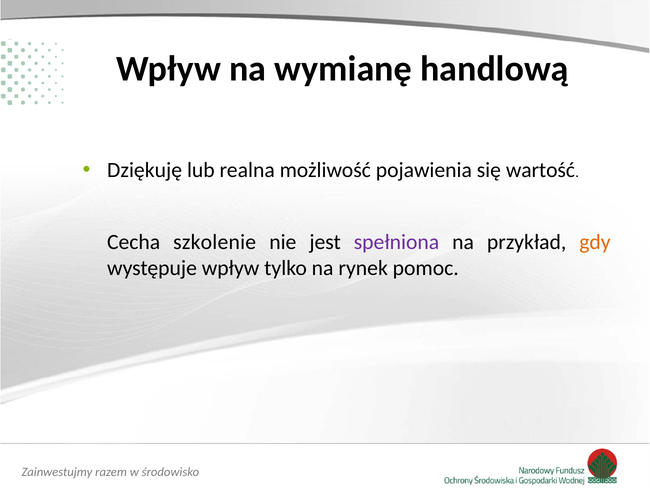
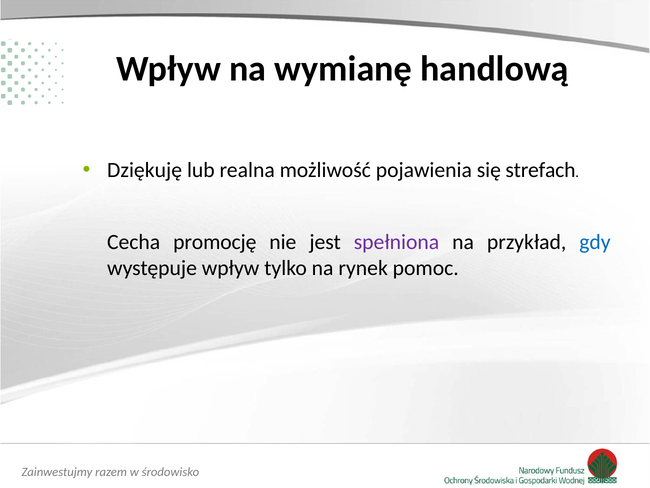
wartość: wartość -> strefach
szkolenie: szkolenie -> promocję
gdy colour: orange -> blue
